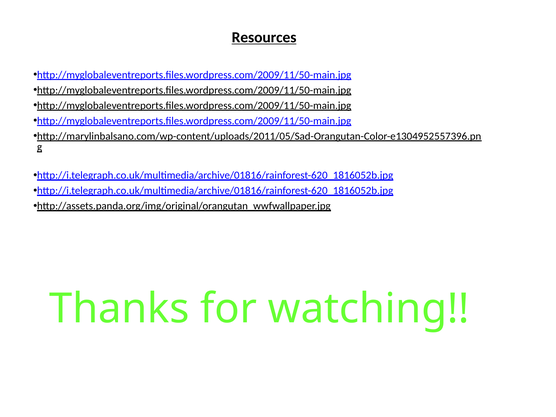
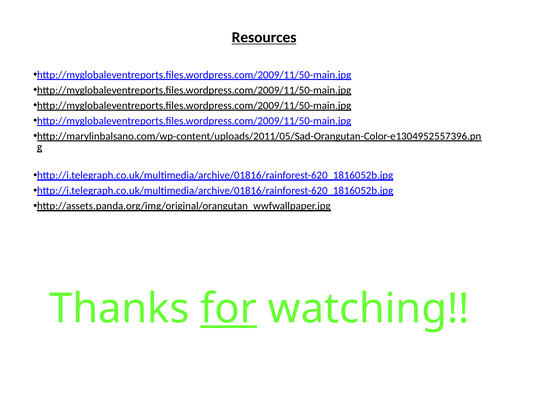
for underline: none -> present
